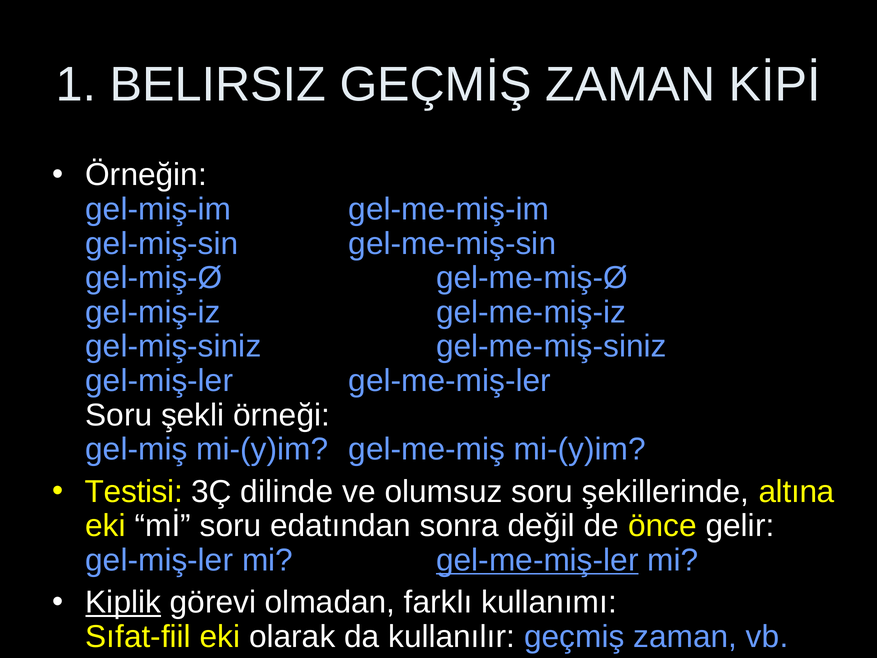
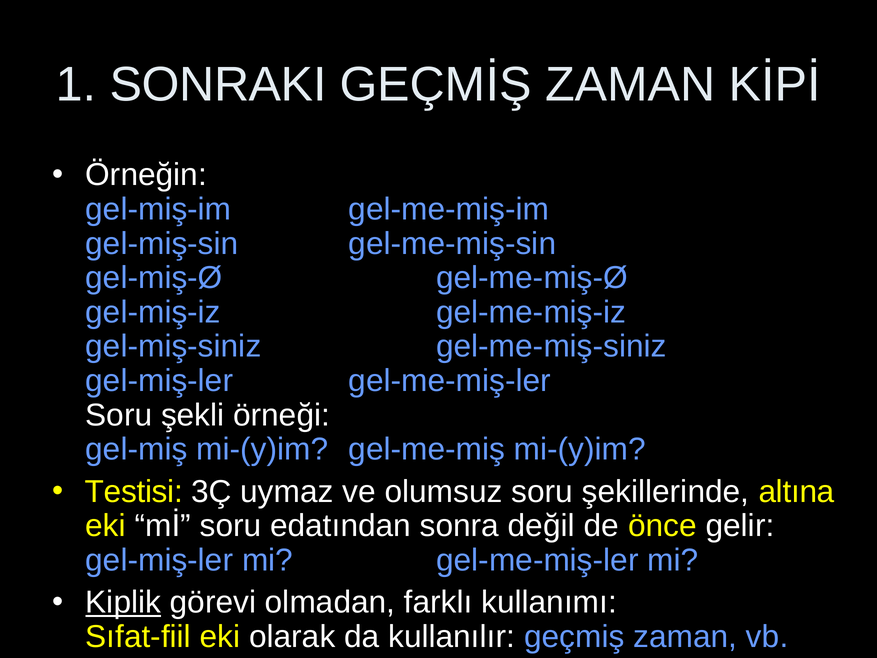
BELIRSIZ: BELIRSIZ -> SONRAKI
dilinde: dilinde -> uymaz
gel-me-miş-ler at (537, 560) underline: present -> none
